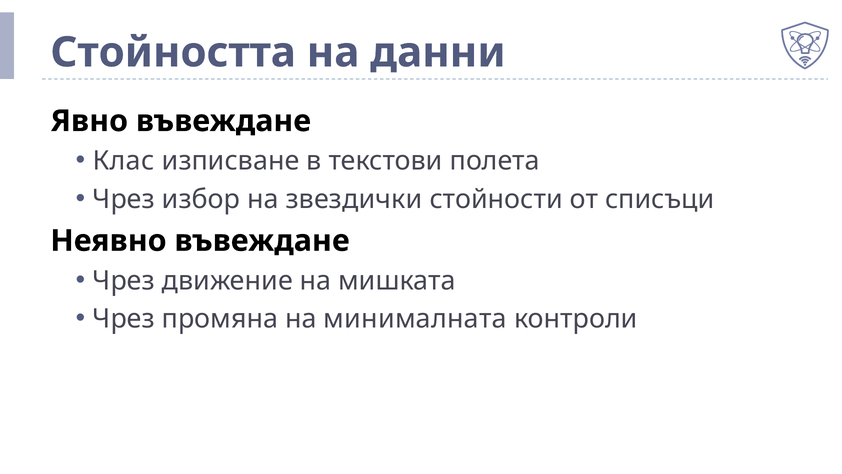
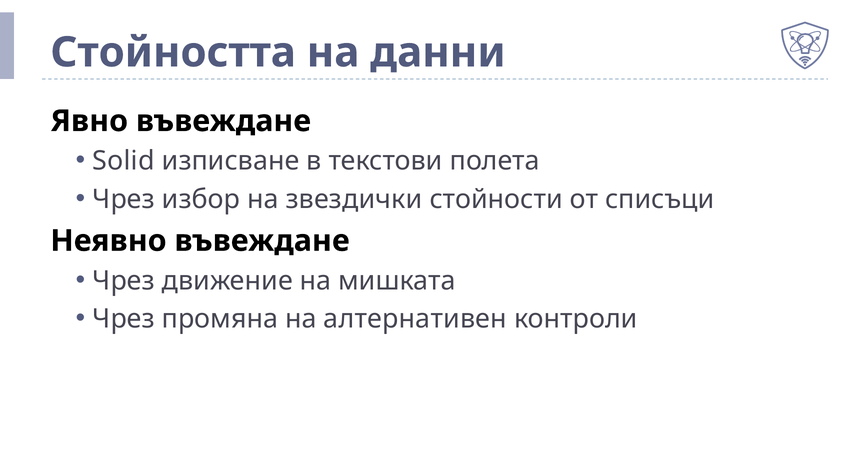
Клас: Клас -> Solid
минималната: минималната -> алтернативен
